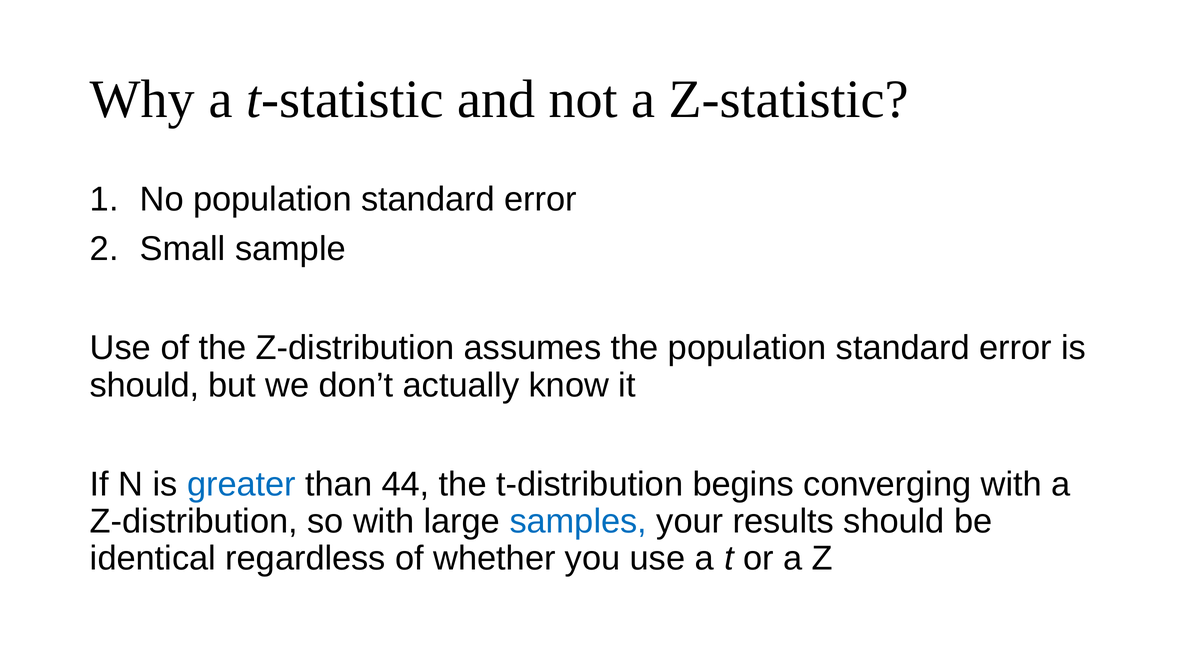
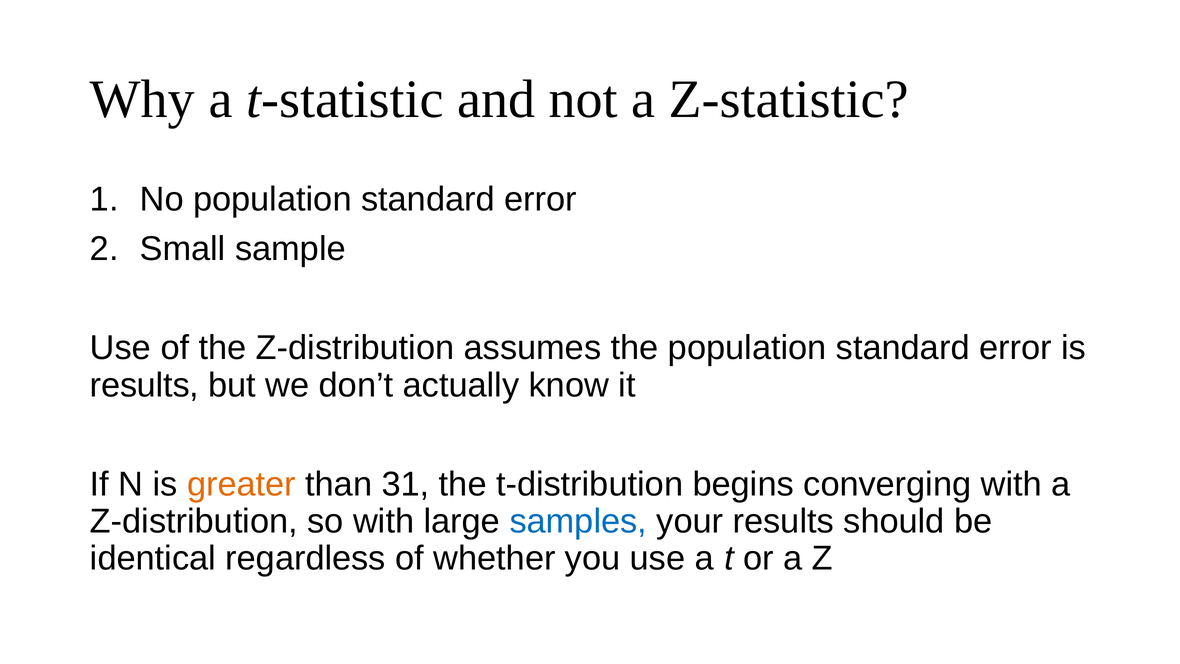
should at (145, 385): should -> results
greater colour: blue -> orange
44: 44 -> 31
